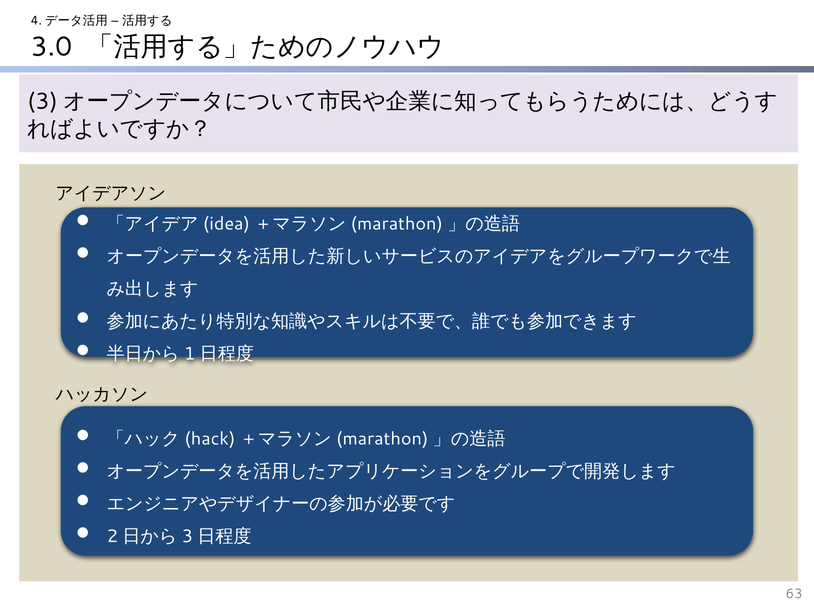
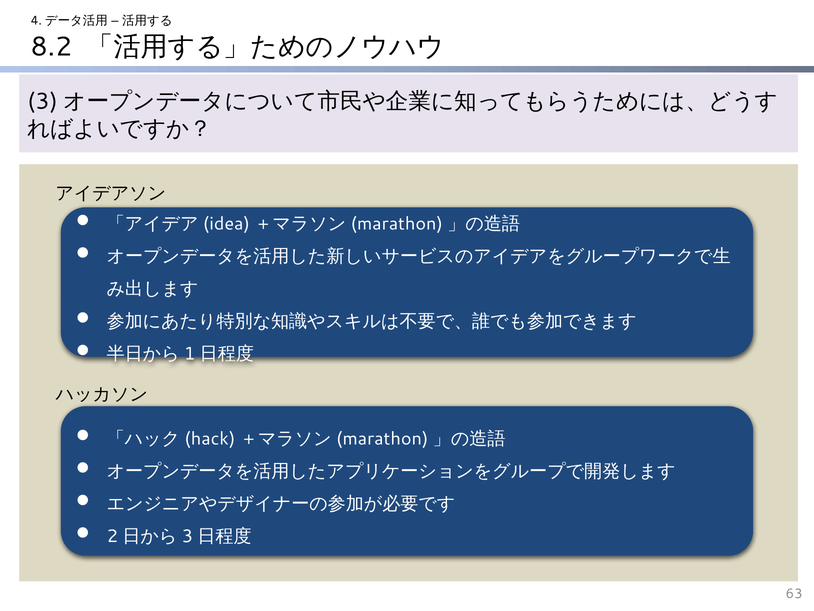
3.0: 3.0 -> 8.2
